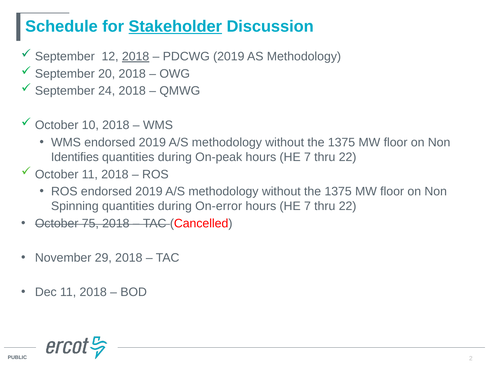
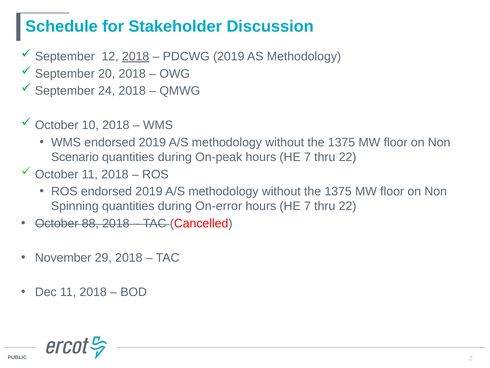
Stakeholder underline: present -> none
Identifies: Identifies -> Scenario
75: 75 -> 88
